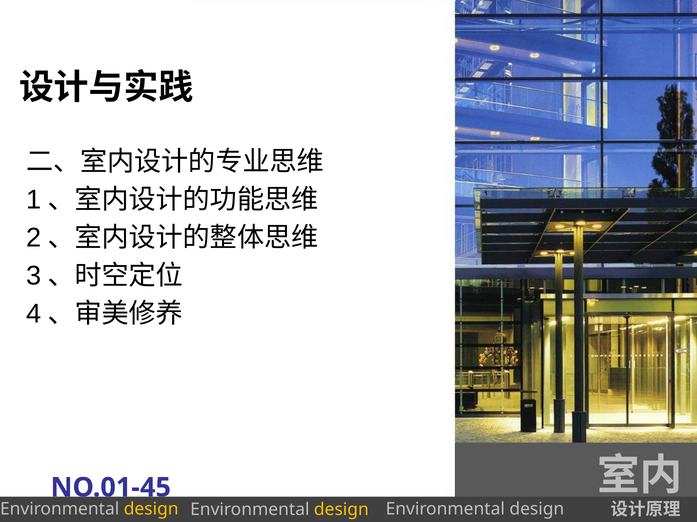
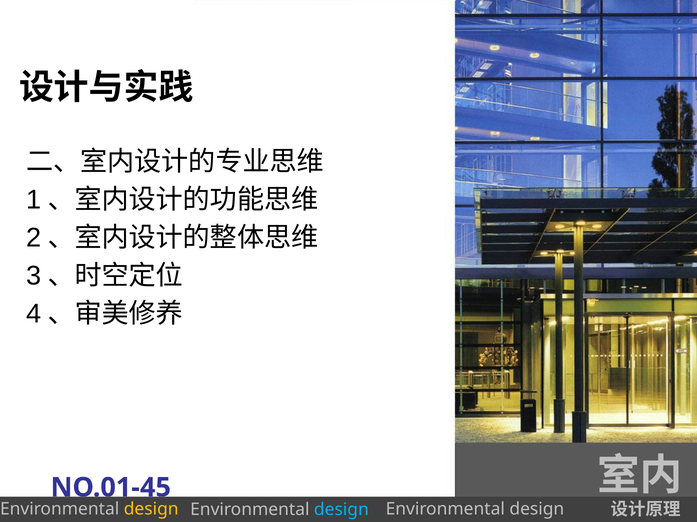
design at (341, 510) colour: yellow -> light blue
